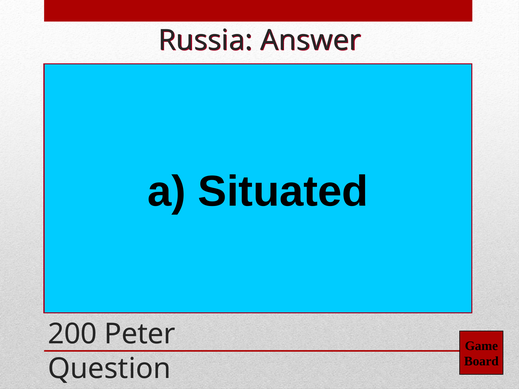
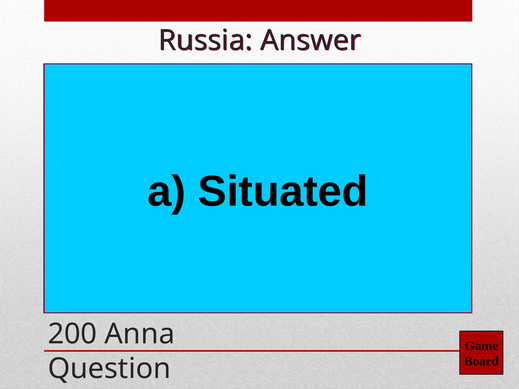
Peter: Peter -> Anna
